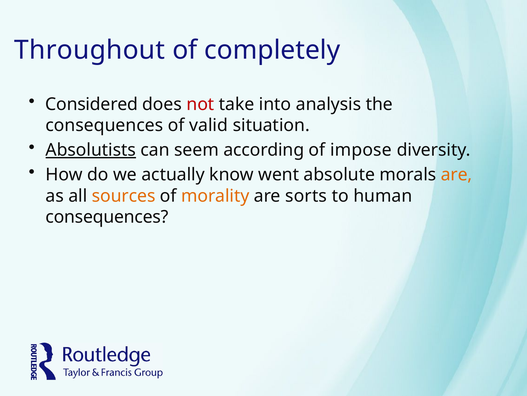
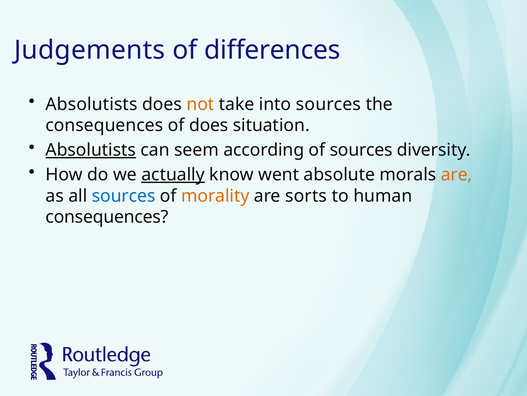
Throughout: Throughout -> Judgements
completely: completely -> differences
Considered at (92, 104): Considered -> Absolutists
not colour: red -> orange
into analysis: analysis -> sources
of valid: valid -> does
of impose: impose -> sources
actually underline: none -> present
sources at (124, 195) colour: orange -> blue
